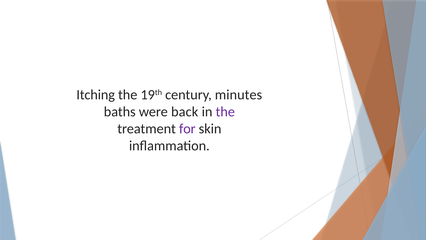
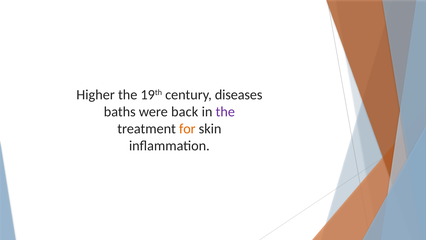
Itching: Itching -> Higher
minutes: minutes -> diseases
for colour: purple -> orange
